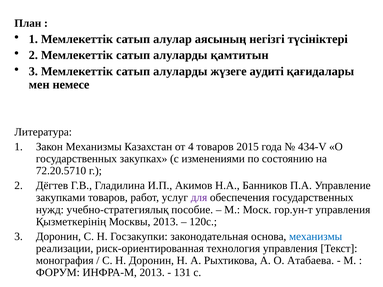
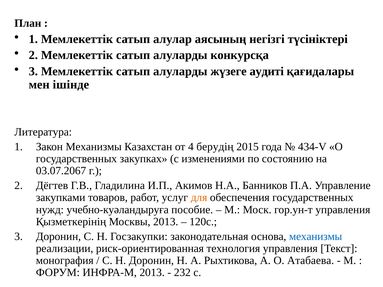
қамтитын: қамтитын -> конкурсқа
немесе: немесе -> iшiнде
4 товаров: товаров -> берудің
72.20.5710: 72.20.5710 -> 03.07.2067
для colour: purple -> orange
учебно-стратегиялық: учебно-стратегиялық -> учебно-куәландыруға
131: 131 -> 232
